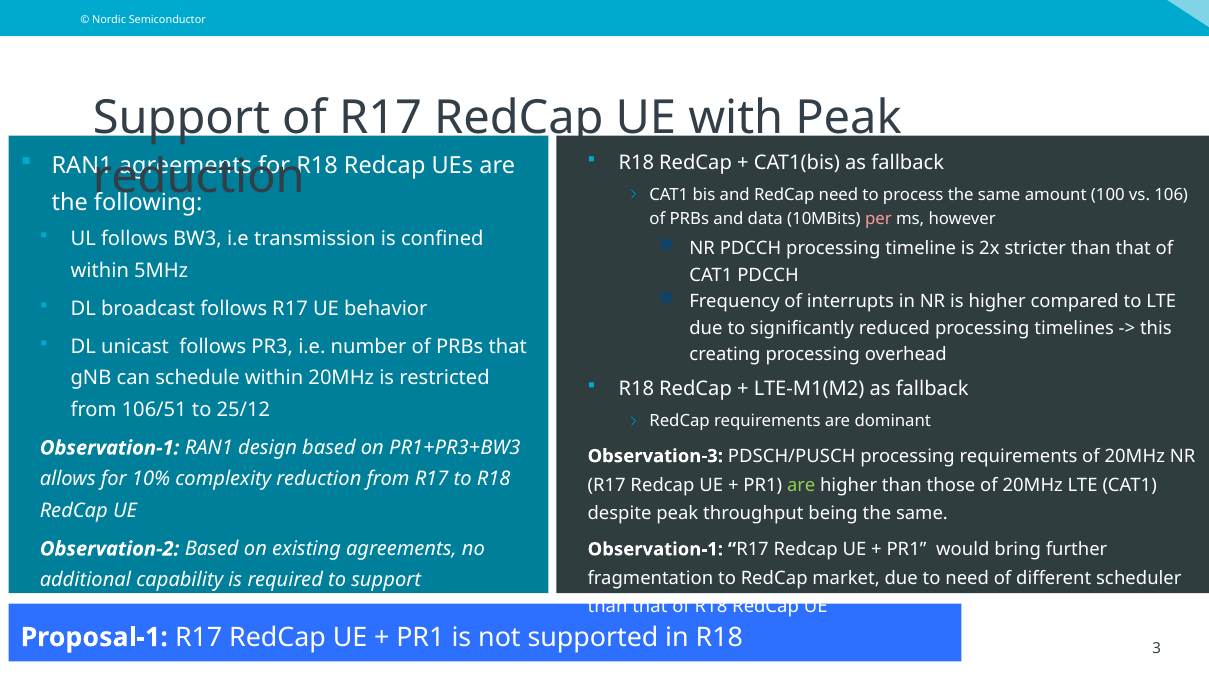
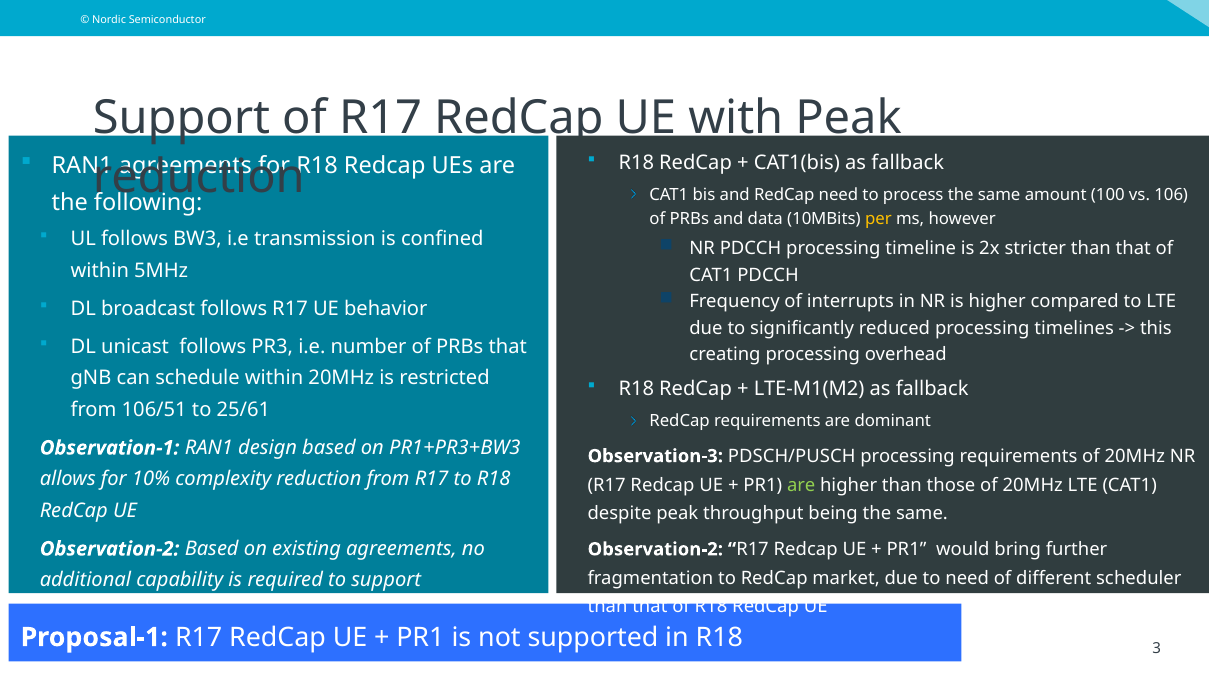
per colour: pink -> yellow
25/12: 25/12 -> 25/61
Observation-1 at (655, 549): Observation-1 -> Observation-2
